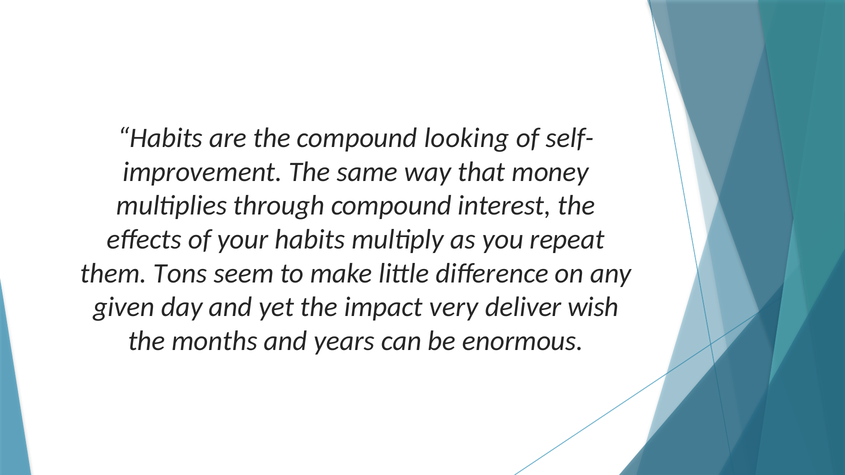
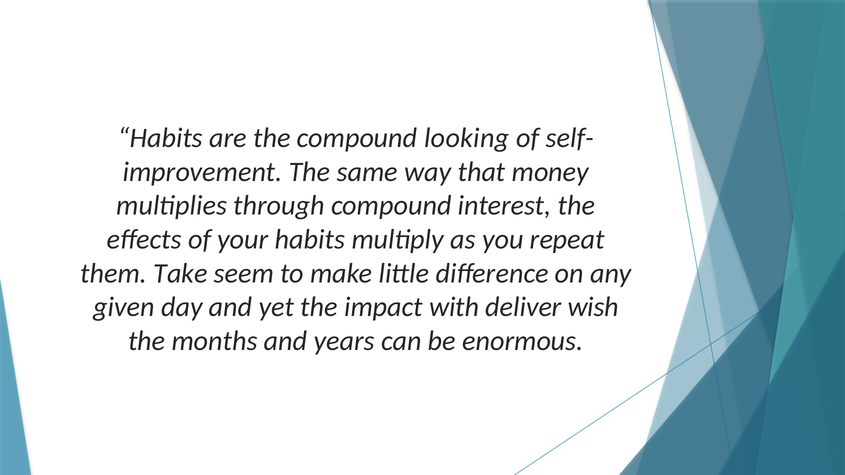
Tons: Tons -> Take
very: very -> with
